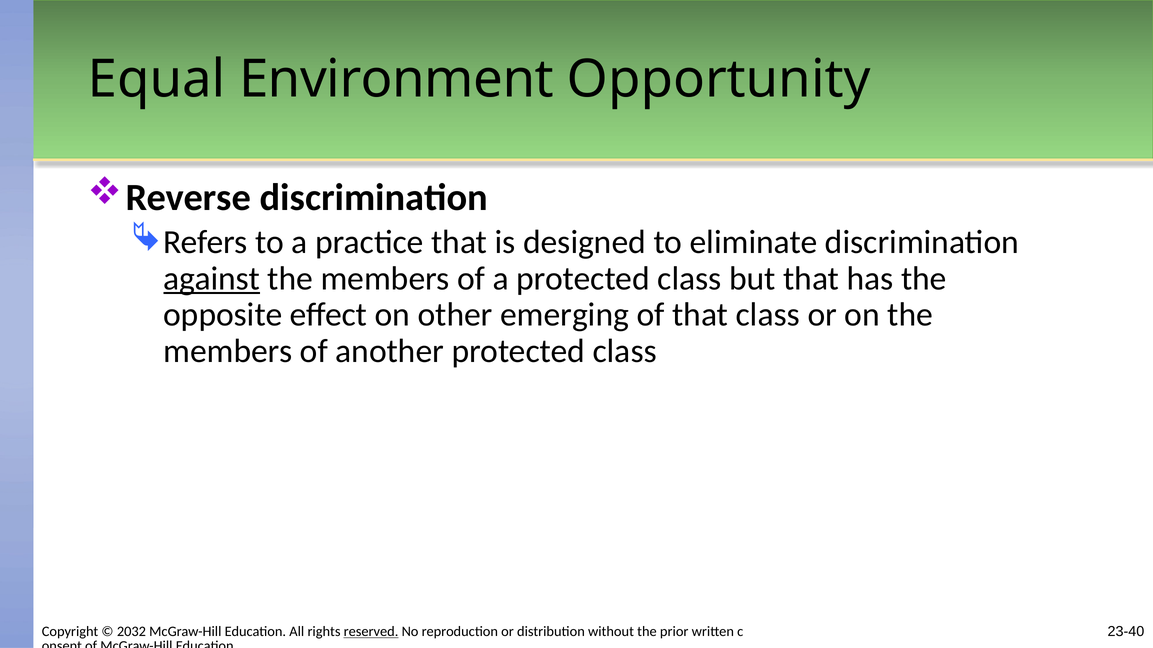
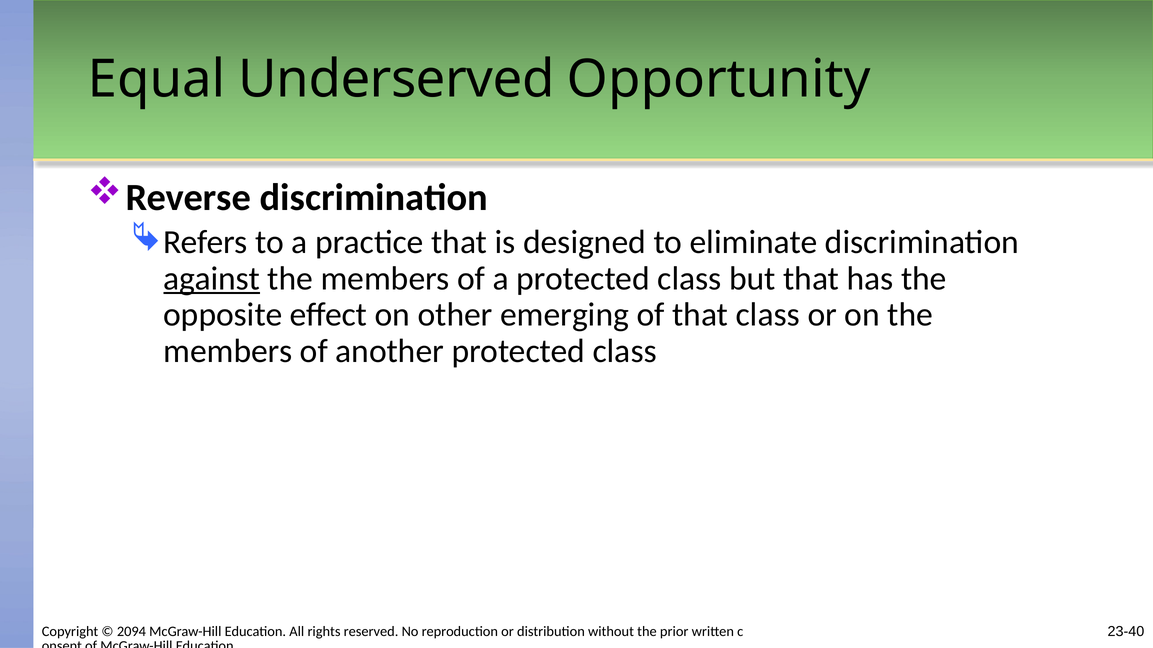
Environment: Environment -> Underserved
2032: 2032 -> 2094
reserved underline: present -> none
